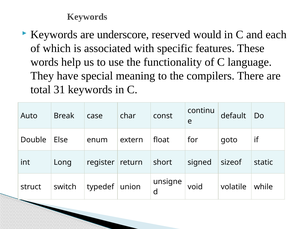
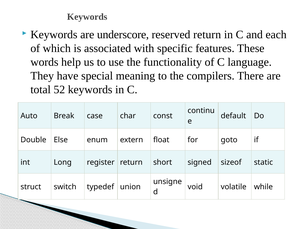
reserved would: would -> return
31: 31 -> 52
